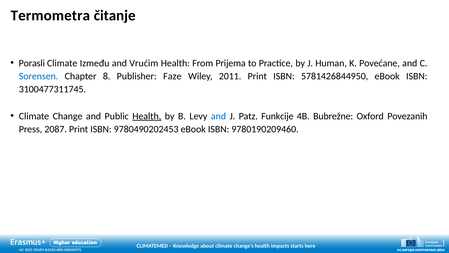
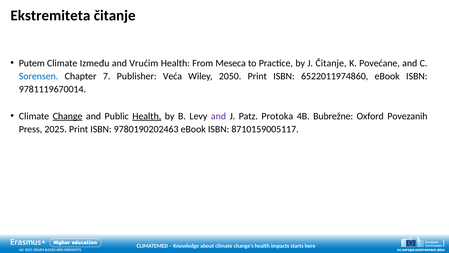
Termometra: Termometra -> Ekstremiteta
Porasli: Porasli -> Putem
Prijema: Prijema -> Meseca
J Human: Human -> Čitanje
8: 8 -> 7
Faze: Faze -> Veća
2011: 2011 -> 2050
5781426844950: 5781426844950 -> 6522011974860
3100477311745: 3100477311745 -> 9781119670014
Change underline: none -> present
and at (219, 116) colour: blue -> purple
Funkcije: Funkcije -> Protoka
2087: 2087 -> 2025
9780490202453: 9780490202453 -> 9780190202463
9780190209460: 9780190209460 -> 8710159005117
